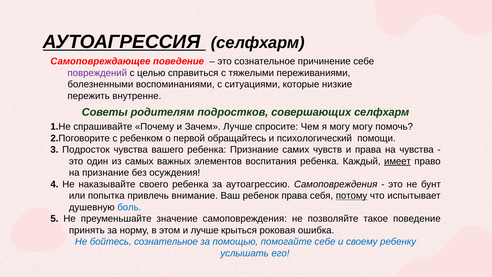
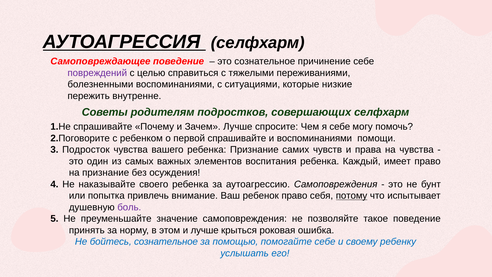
я могу: могу -> себе
первой обращайтесь: обращайтесь -> спрашивайте
и психологический: психологический -> воспоминаниями
имеет underline: present -> none
ребенок права: права -> право
боль colour: blue -> purple
